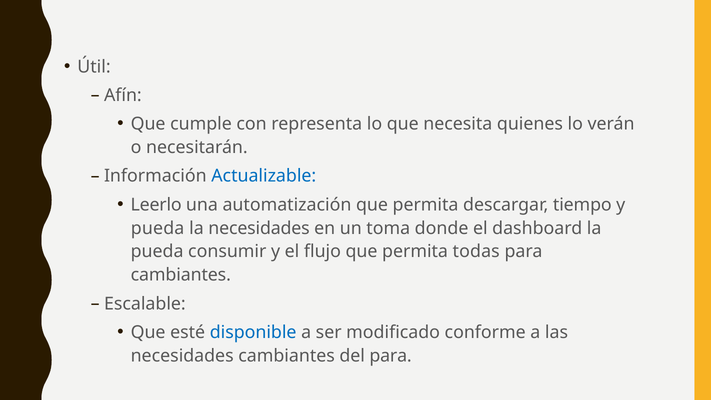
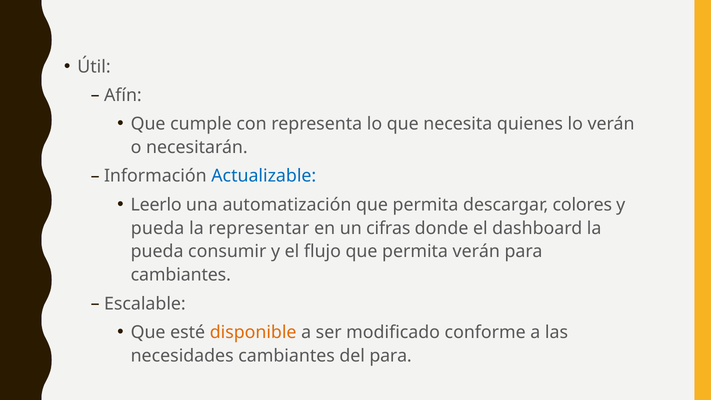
tiempo: tiempo -> colores
la necesidades: necesidades -> representar
toma: toma -> cifras
permita todas: todas -> verán
disponible colour: blue -> orange
